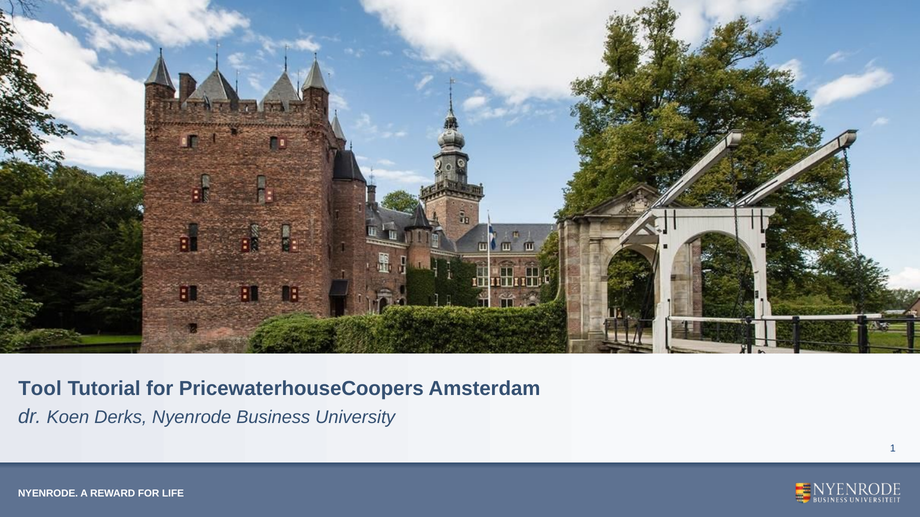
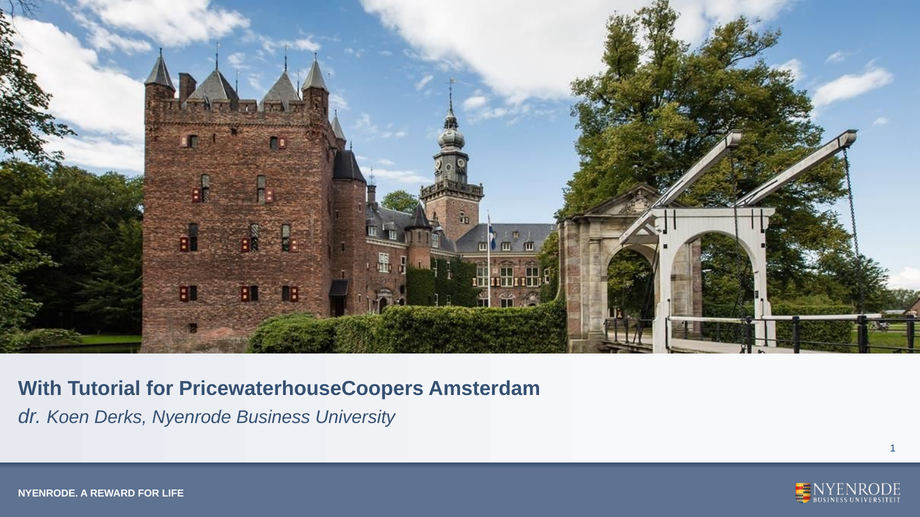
Tool: Tool -> With
